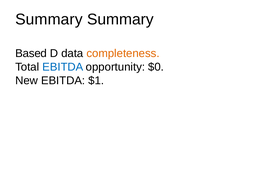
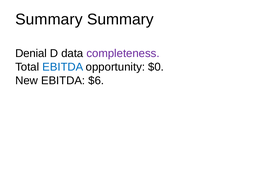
Based: Based -> Denial
completeness colour: orange -> purple
$1: $1 -> $6
